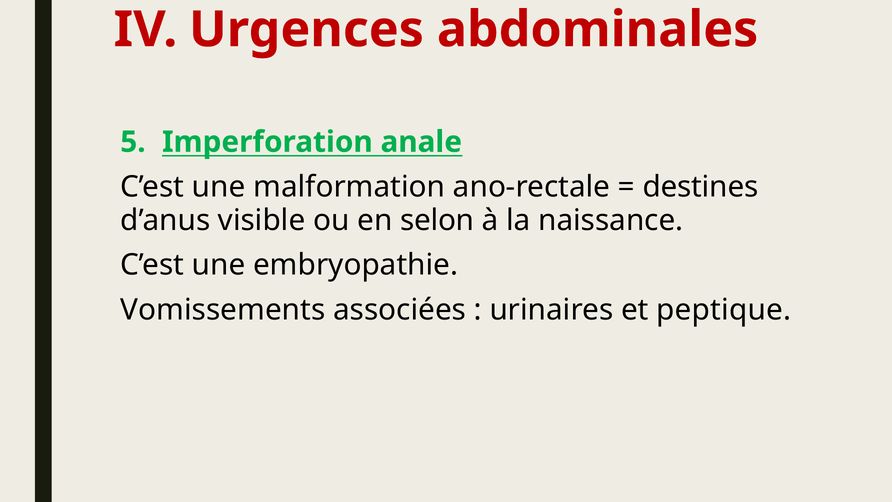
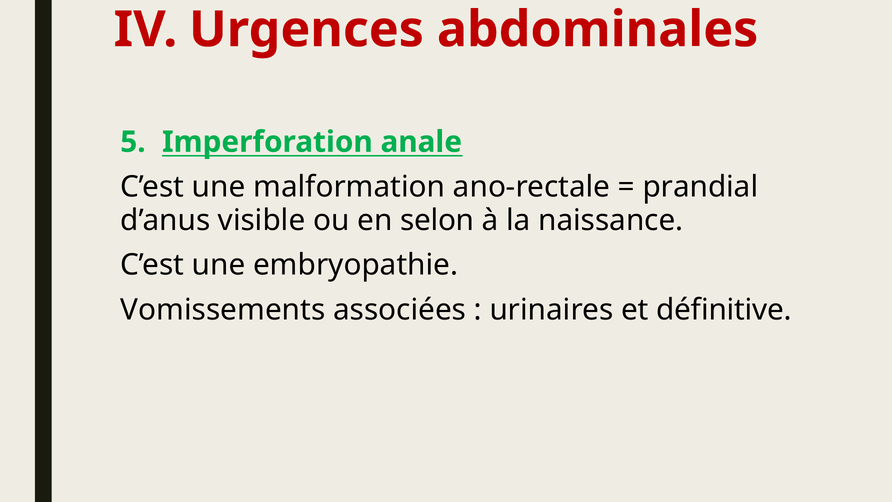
destines: destines -> prandial
peptique: peptique -> définitive
